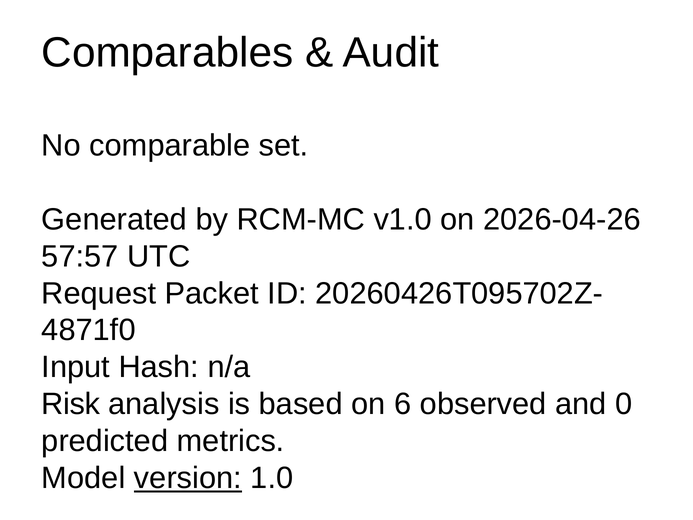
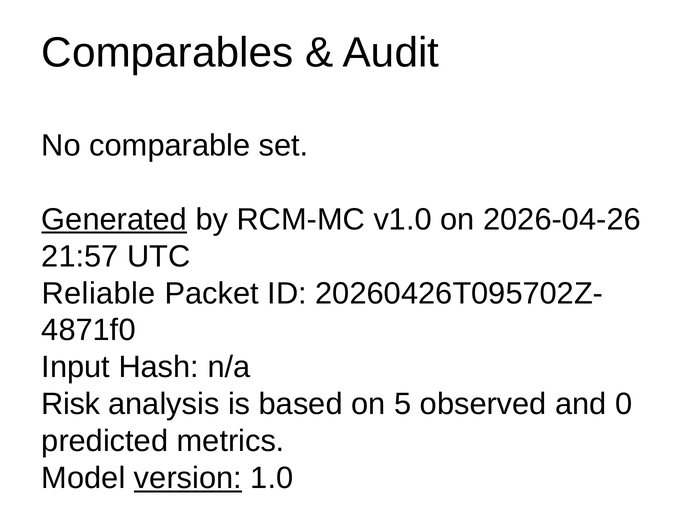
Generated underline: none -> present
57:57: 57:57 -> 21:57
Request: Request -> Reliable
6: 6 -> 5
